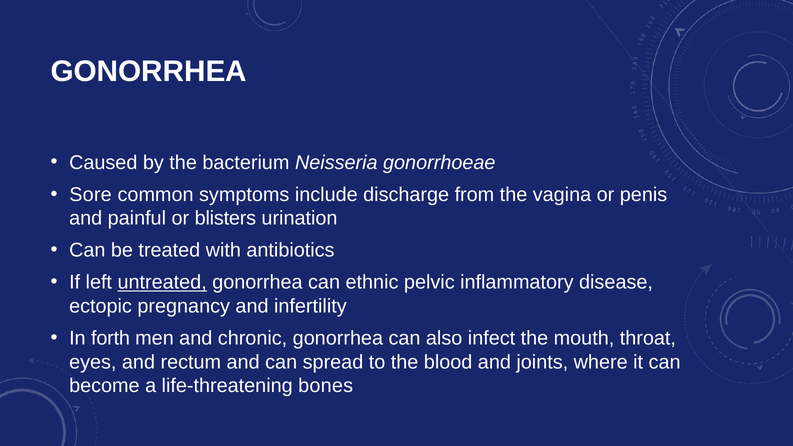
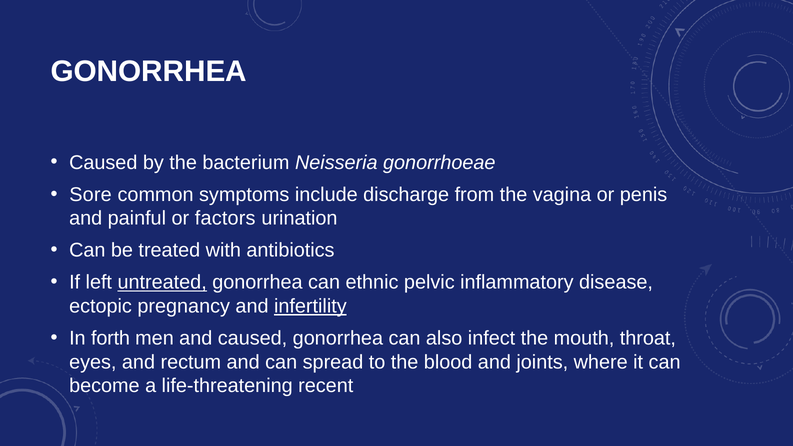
blisters: blisters -> factors
infertility underline: none -> present
and chronic: chronic -> caused
bones: bones -> recent
